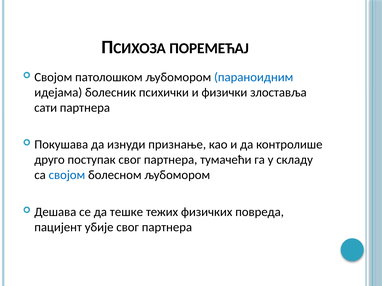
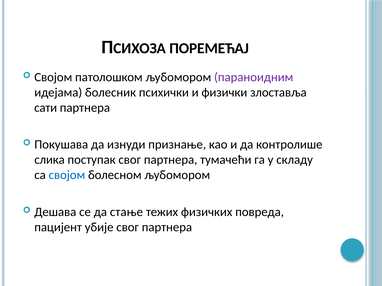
параноидним colour: blue -> purple
друго: друго -> слика
тешке: тешке -> стање
